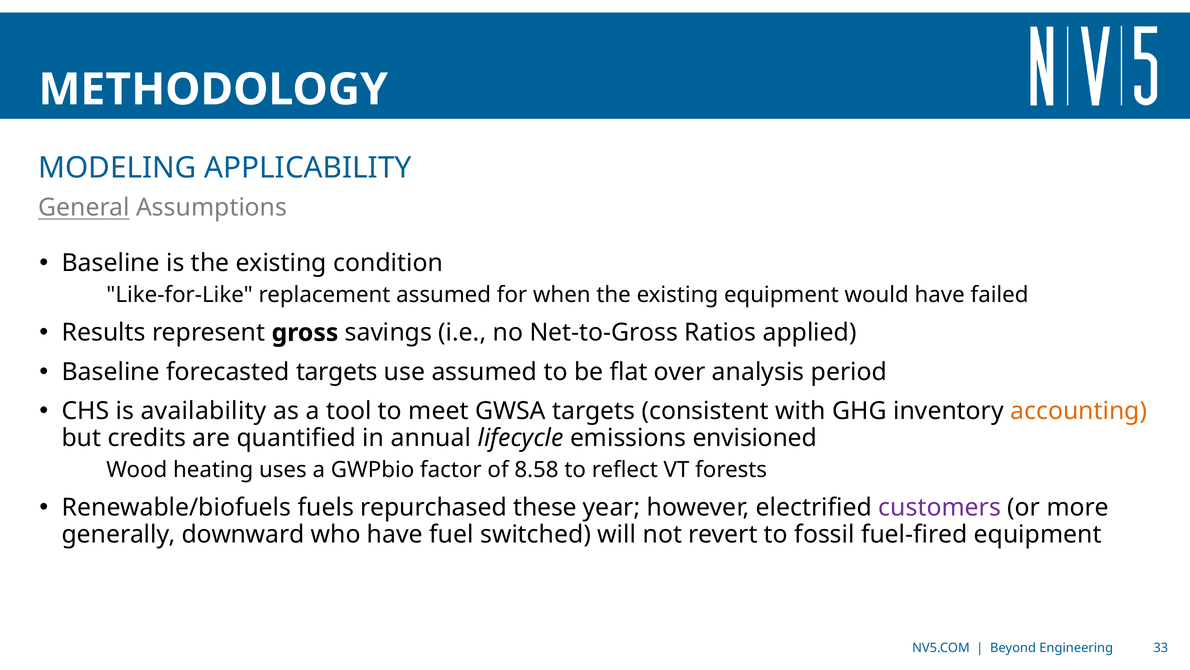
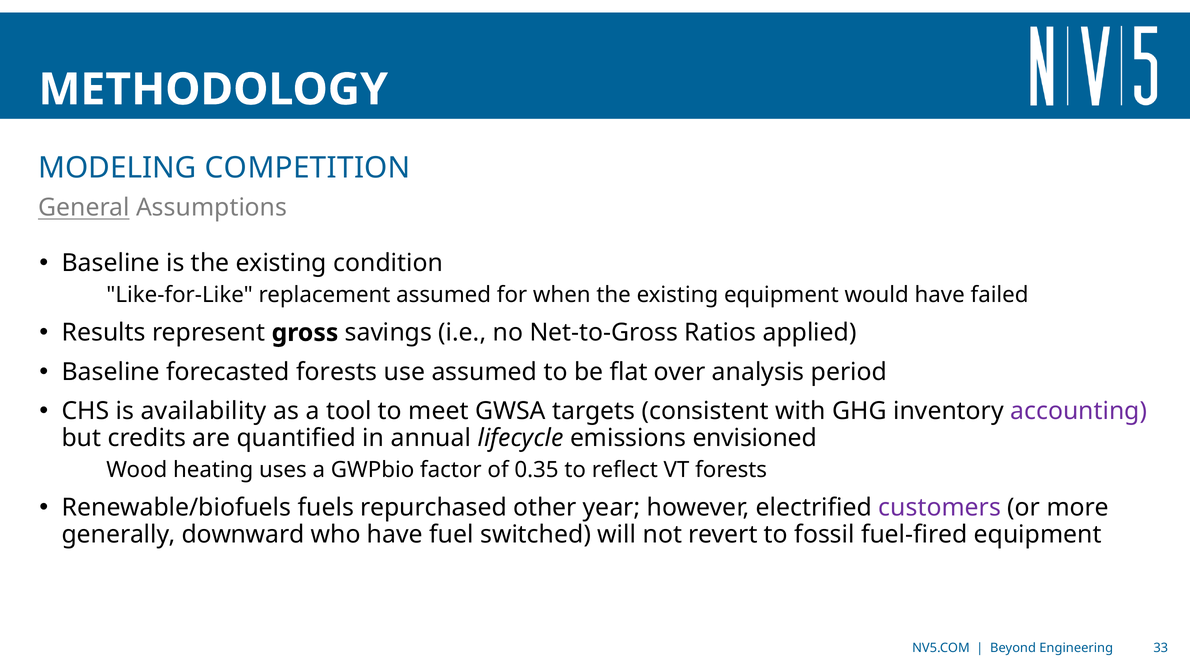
APPLICABILITY: APPLICABILITY -> COMPETITION
forecasted targets: targets -> forests
accounting colour: orange -> purple
8.58: 8.58 -> 0.35
these: these -> other
